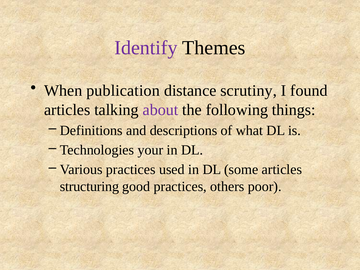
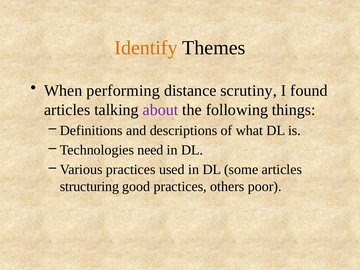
Identify colour: purple -> orange
publication: publication -> performing
your: your -> need
